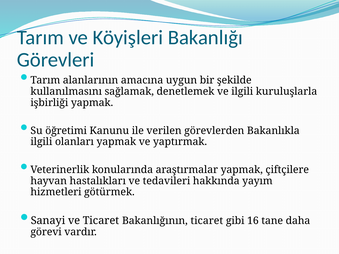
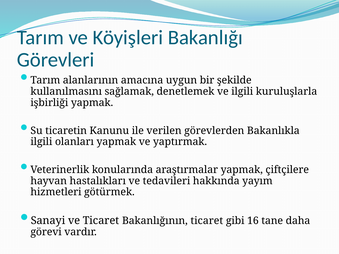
öğretimi: öğretimi -> ticaretin
